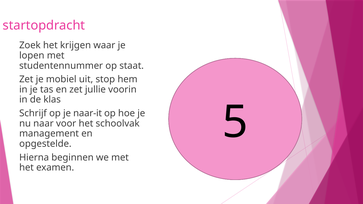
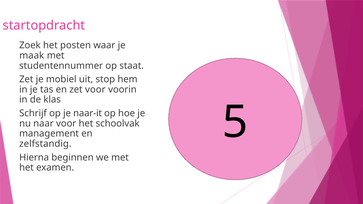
krijgen: krijgen -> posten
lopen: lopen -> maak
zet jullie: jullie -> voor
opgestelde: opgestelde -> zelfstandig
